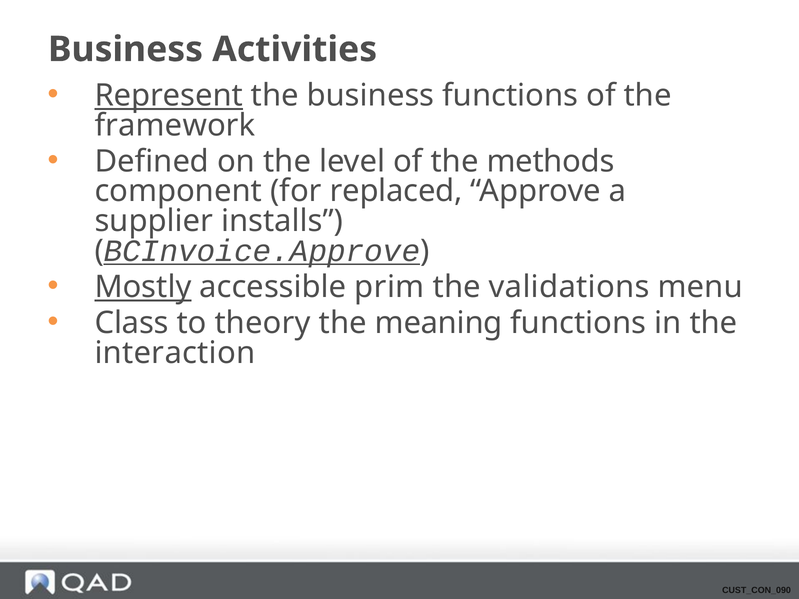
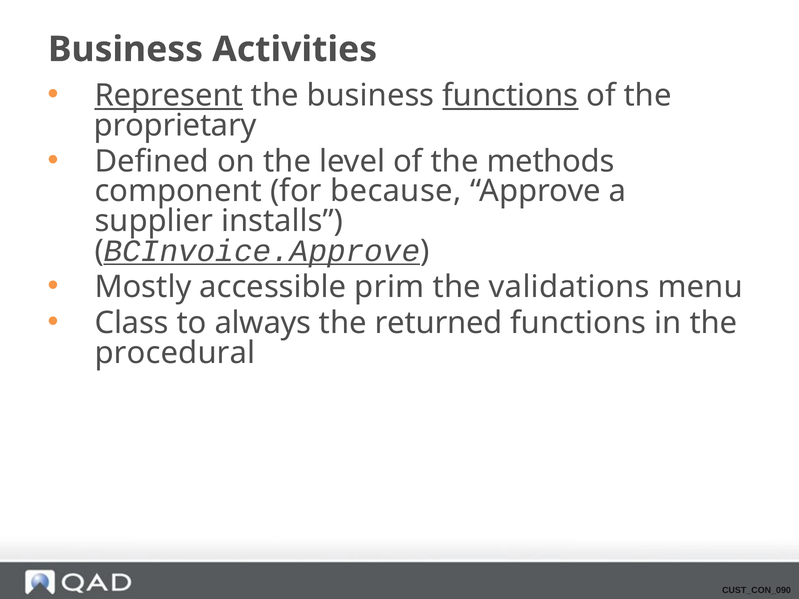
functions at (510, 96) underline: none -> present
framework: framework -> proprietary
replaced: replaced -> because
Mostly underline: present -> none
theory: theory -> always
meaning: meaning -> returned
interaction: interaction -> procedural
